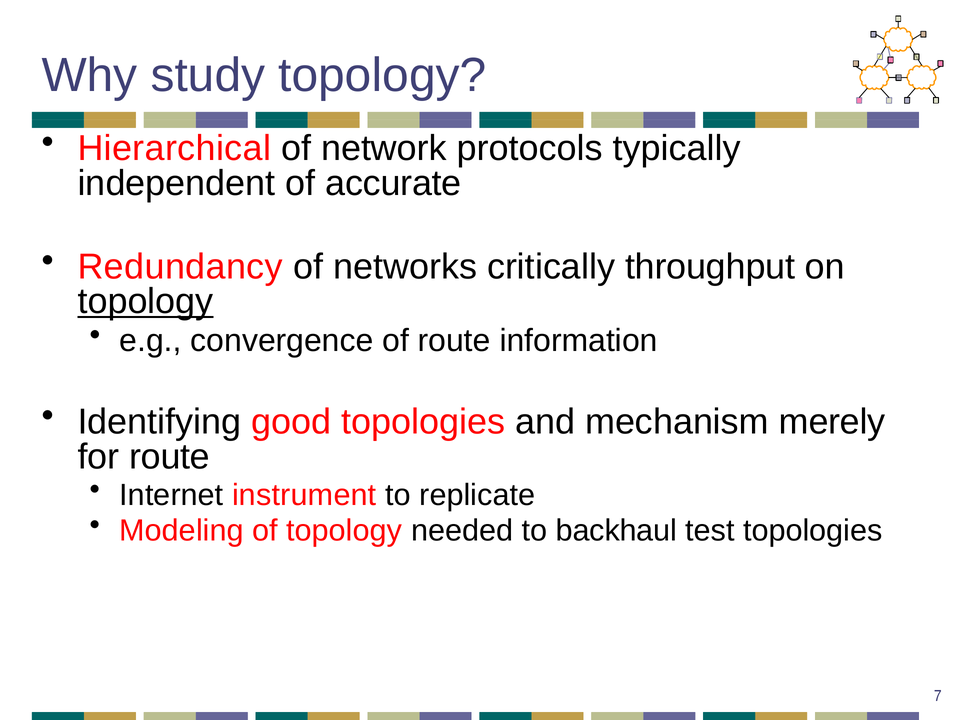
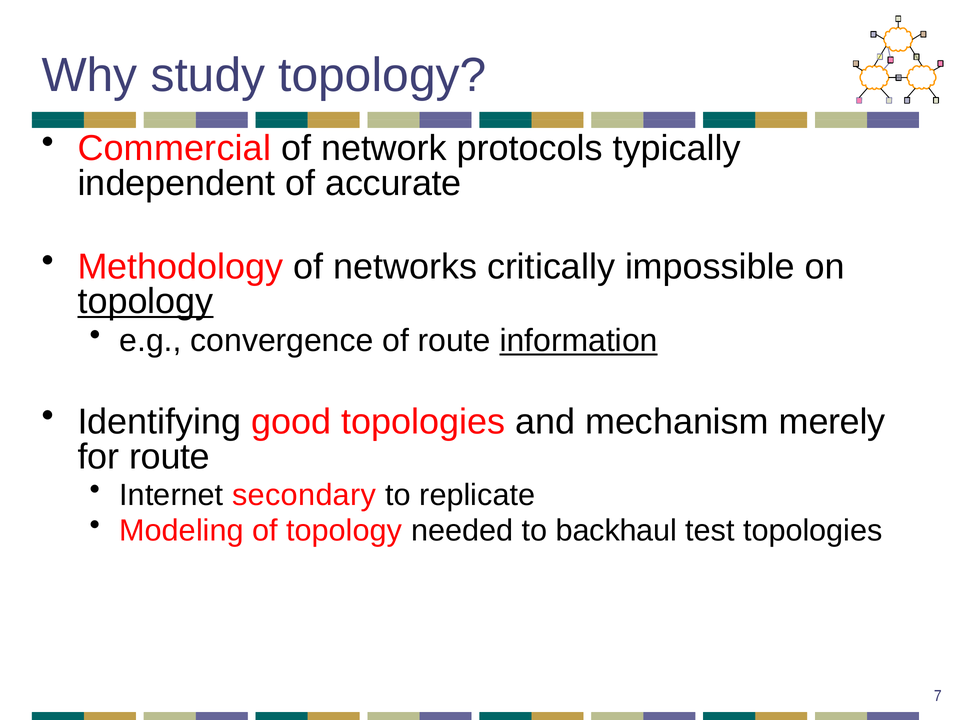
Hierarchical: Hierarchical -> Commercial
Redundancy: Redundancy -> Methodology
throughput: throughput -> impossible
information underline: none -> present
instrument: instrument -> secondary
